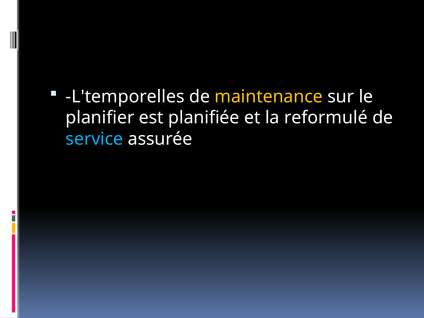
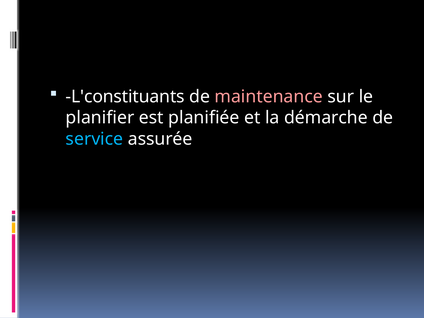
L'temporelles: L'temporelles -> L'constituants
maintenance colour: yellow -> pink
reformulé: reformulé -> démarche
